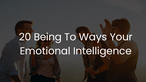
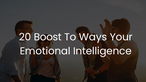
Being: Being -> Boost
